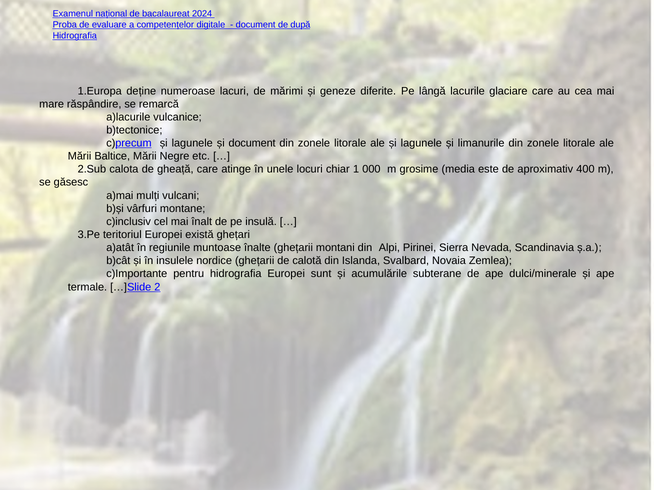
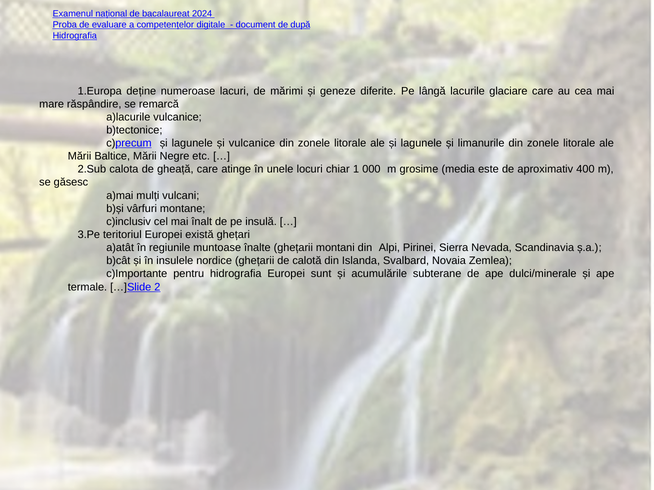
și document: document -> vulcanice
